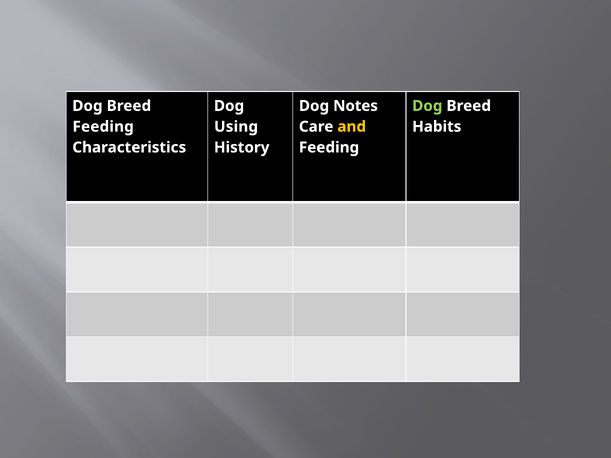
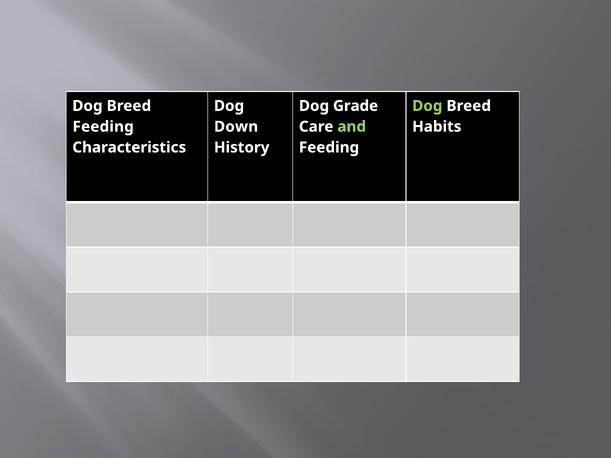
Notes: Notes -> Grade
Using: Using -> Down
and colour: yellow -> light green
